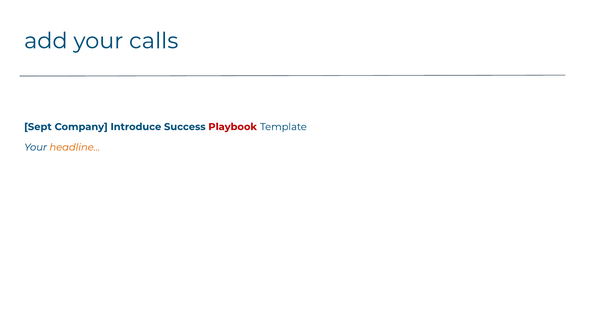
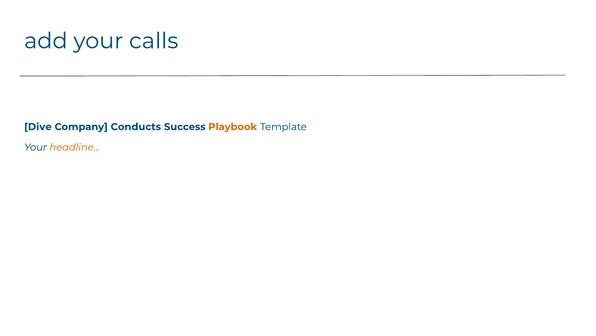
Sept: Sept -> Dive
Introduce: Introduce -> Conducts
Playbook colour: red -> orange
